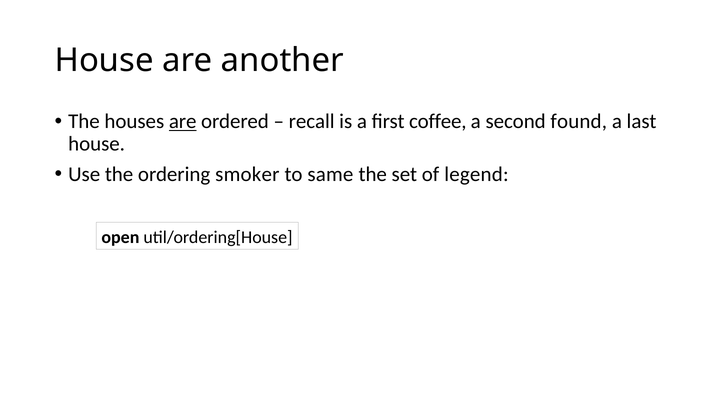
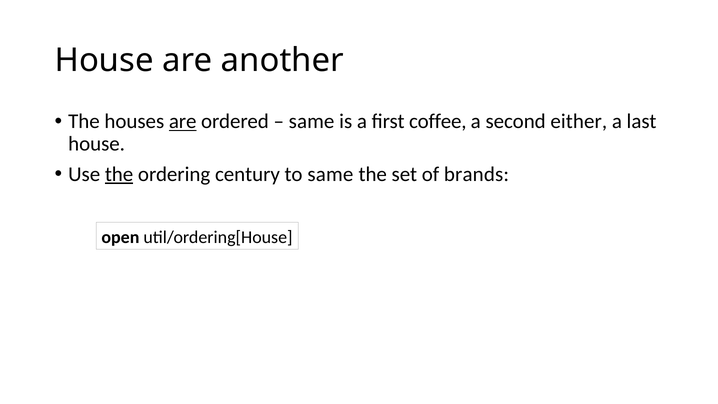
recall at (312, 121): recall -> same
found: found -> either
the at (119, 174) underline: none -> present
smoker: smoker -> century
legend: legend -> brands
